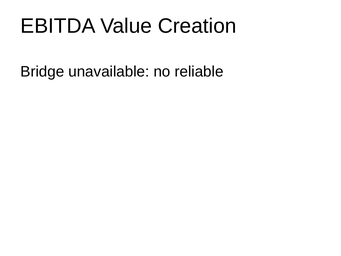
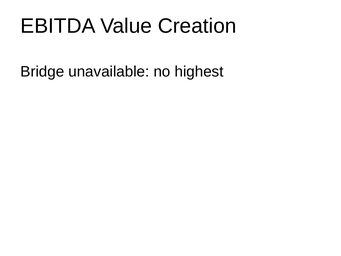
reliable: reliable -> highest
